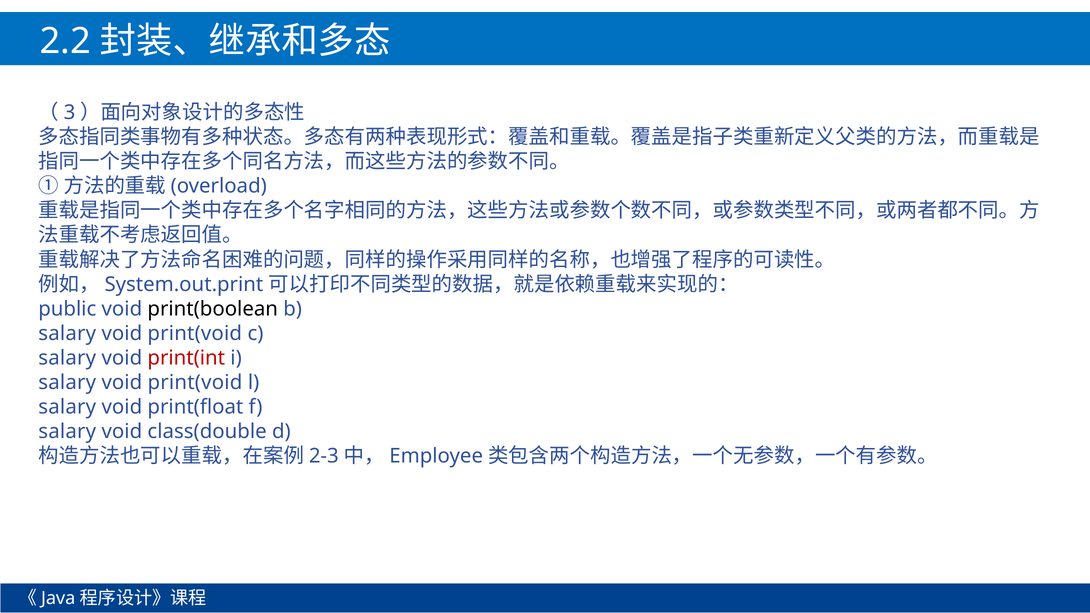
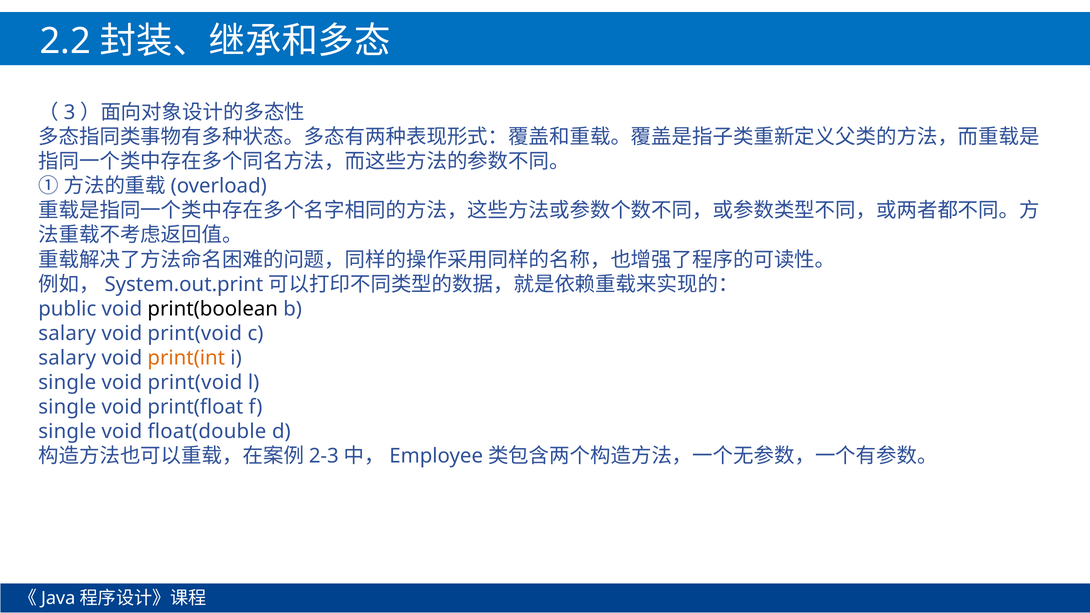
print(int colour: red -> orange
salary at (67, 382): salary -> single
salary at (67, 407): salary -> single
salary at (67, 431): salary -> single
class(double: class(double -> float(double
